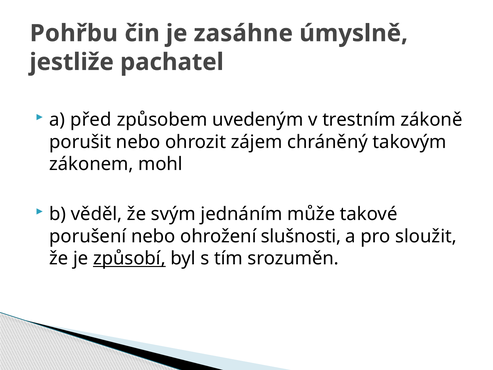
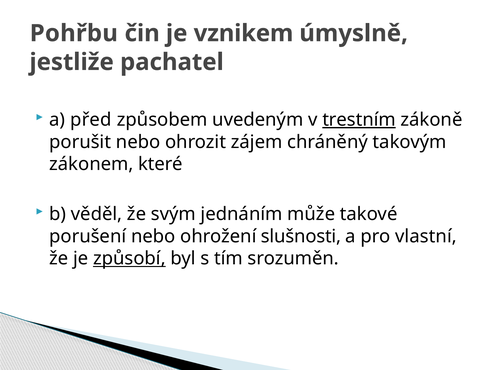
zasáhne: zasáhne -> vznikem
trestním underline: none -> present
mohl: mohl -> které
sloužit: sloužit -> vlastní
